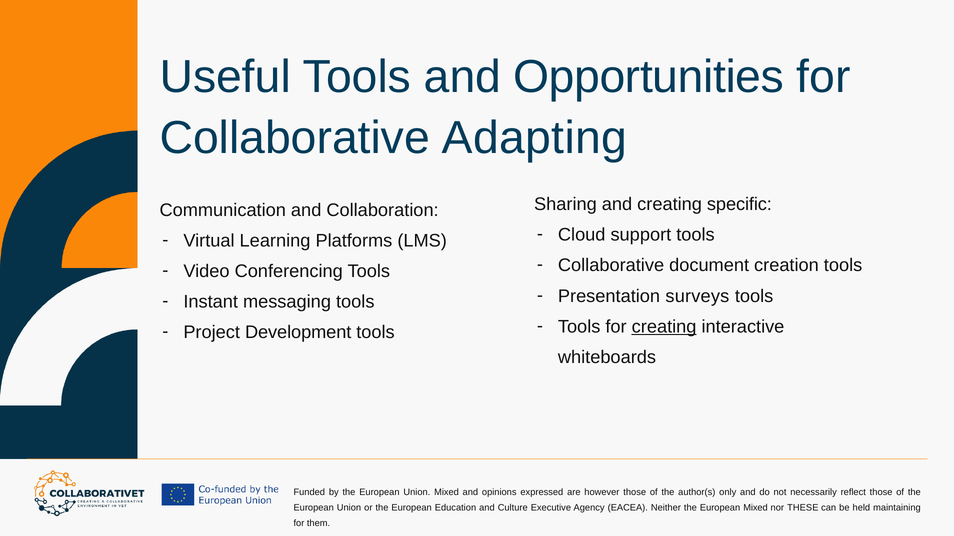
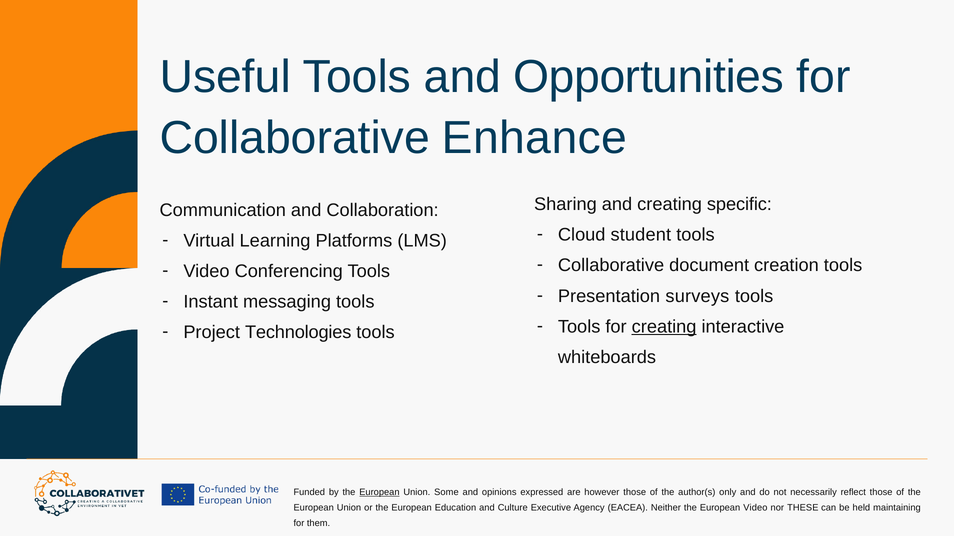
Adapting: Adapting -> Enhance
support: support -> student
Development: Development -> Technologies
European at (379, 493) underline: none -> present
Union Mixed: Mixed -> Some
European Mixed: Mixed -> Video
